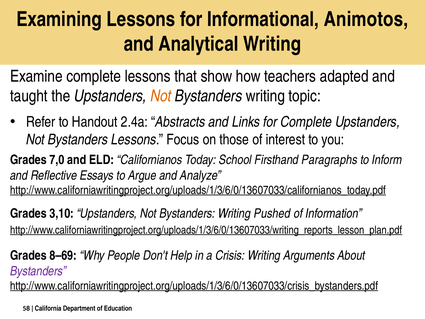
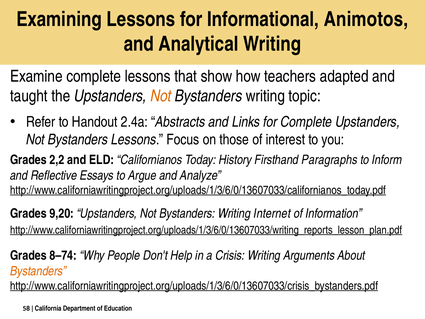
7,0: 7,0 -> 2,2
School: School -> History
3,10: 3,10 -> 9,20
Pushed: Pushed -> Internet
8–69: 8–69 -> 8–74
Bystanders at (38, 271) colour: purple -> orange
